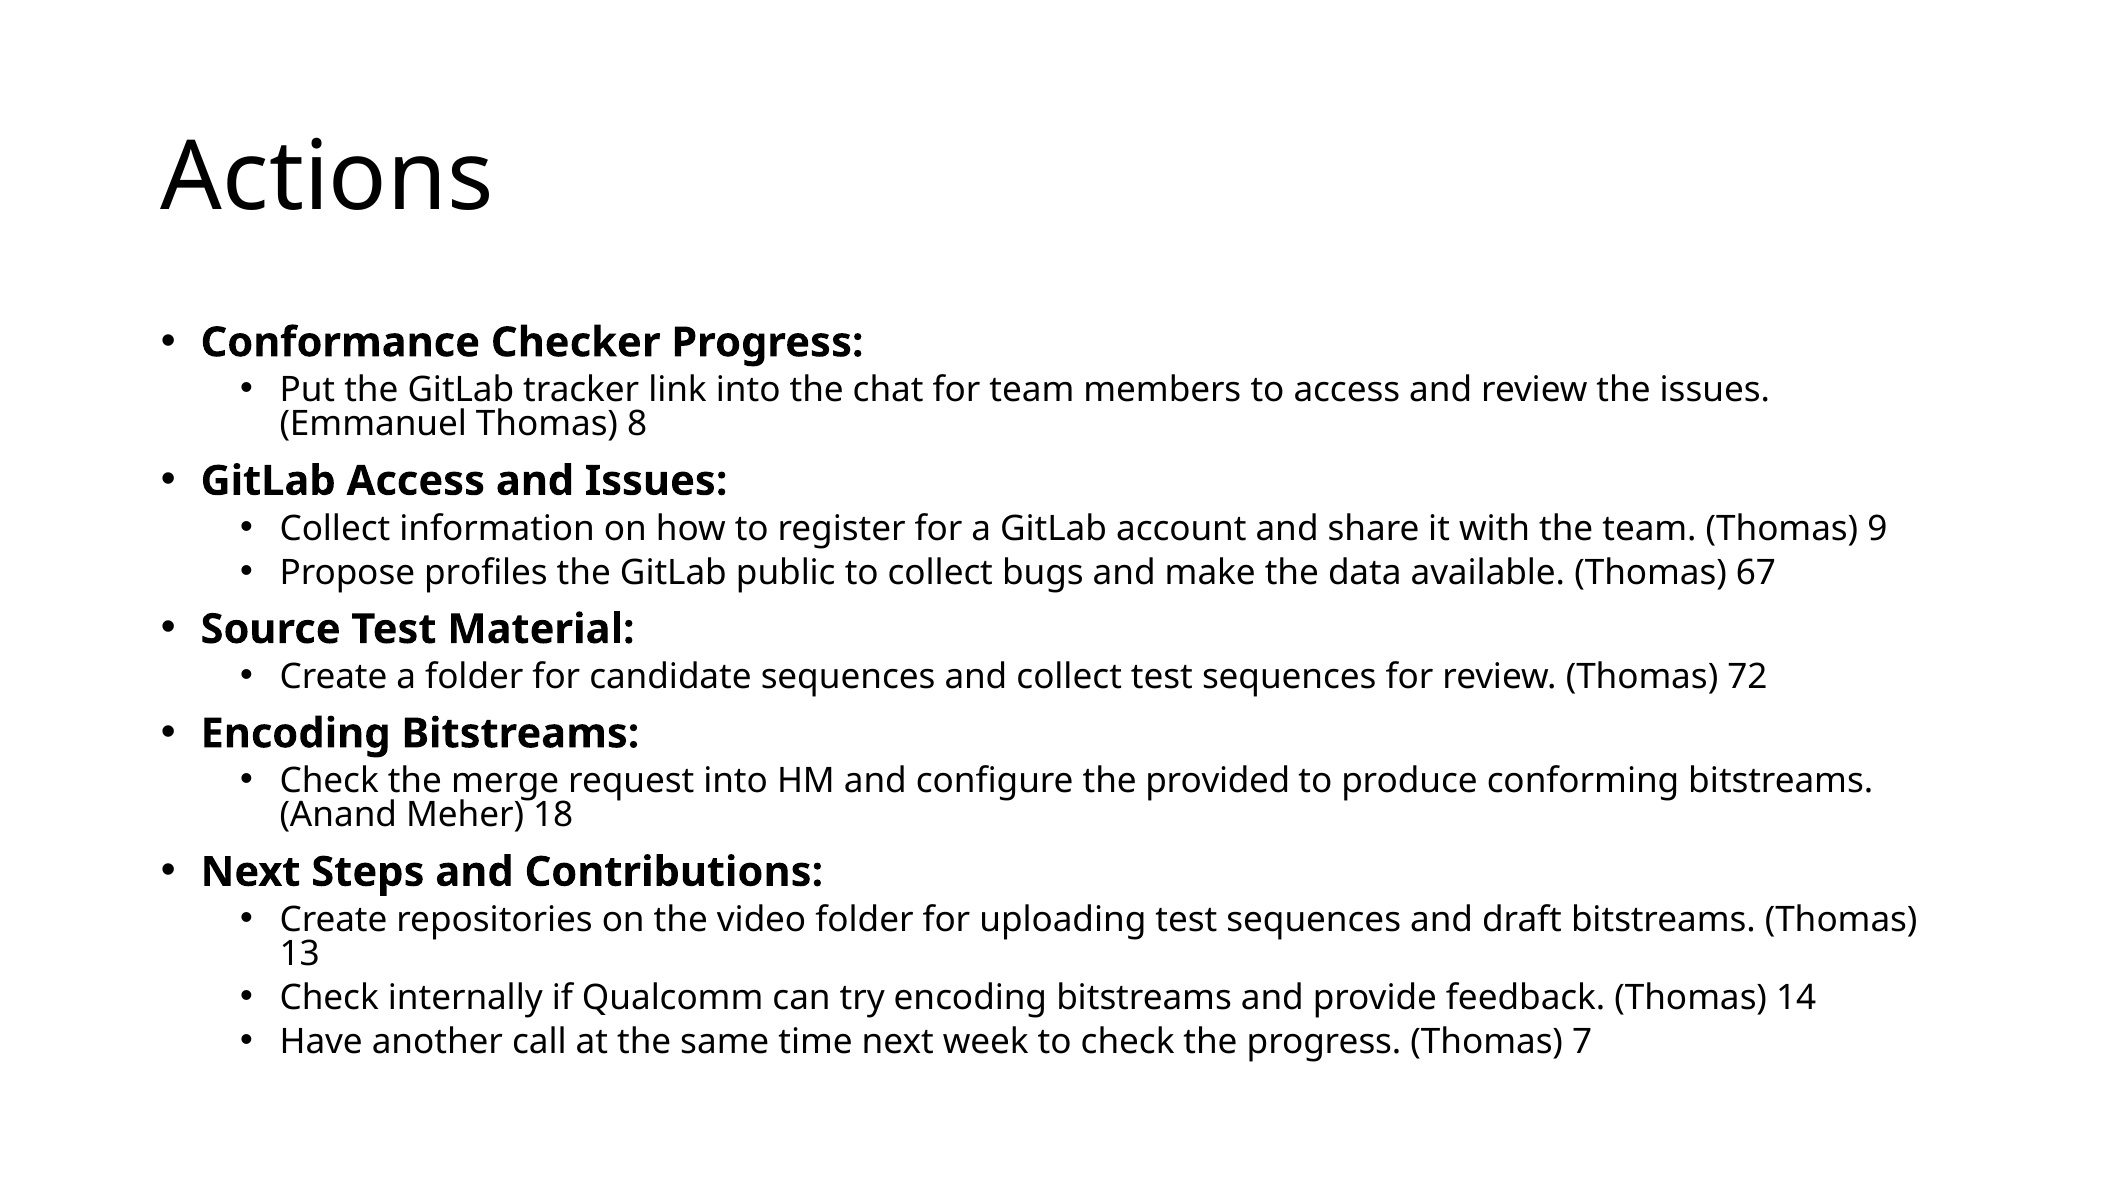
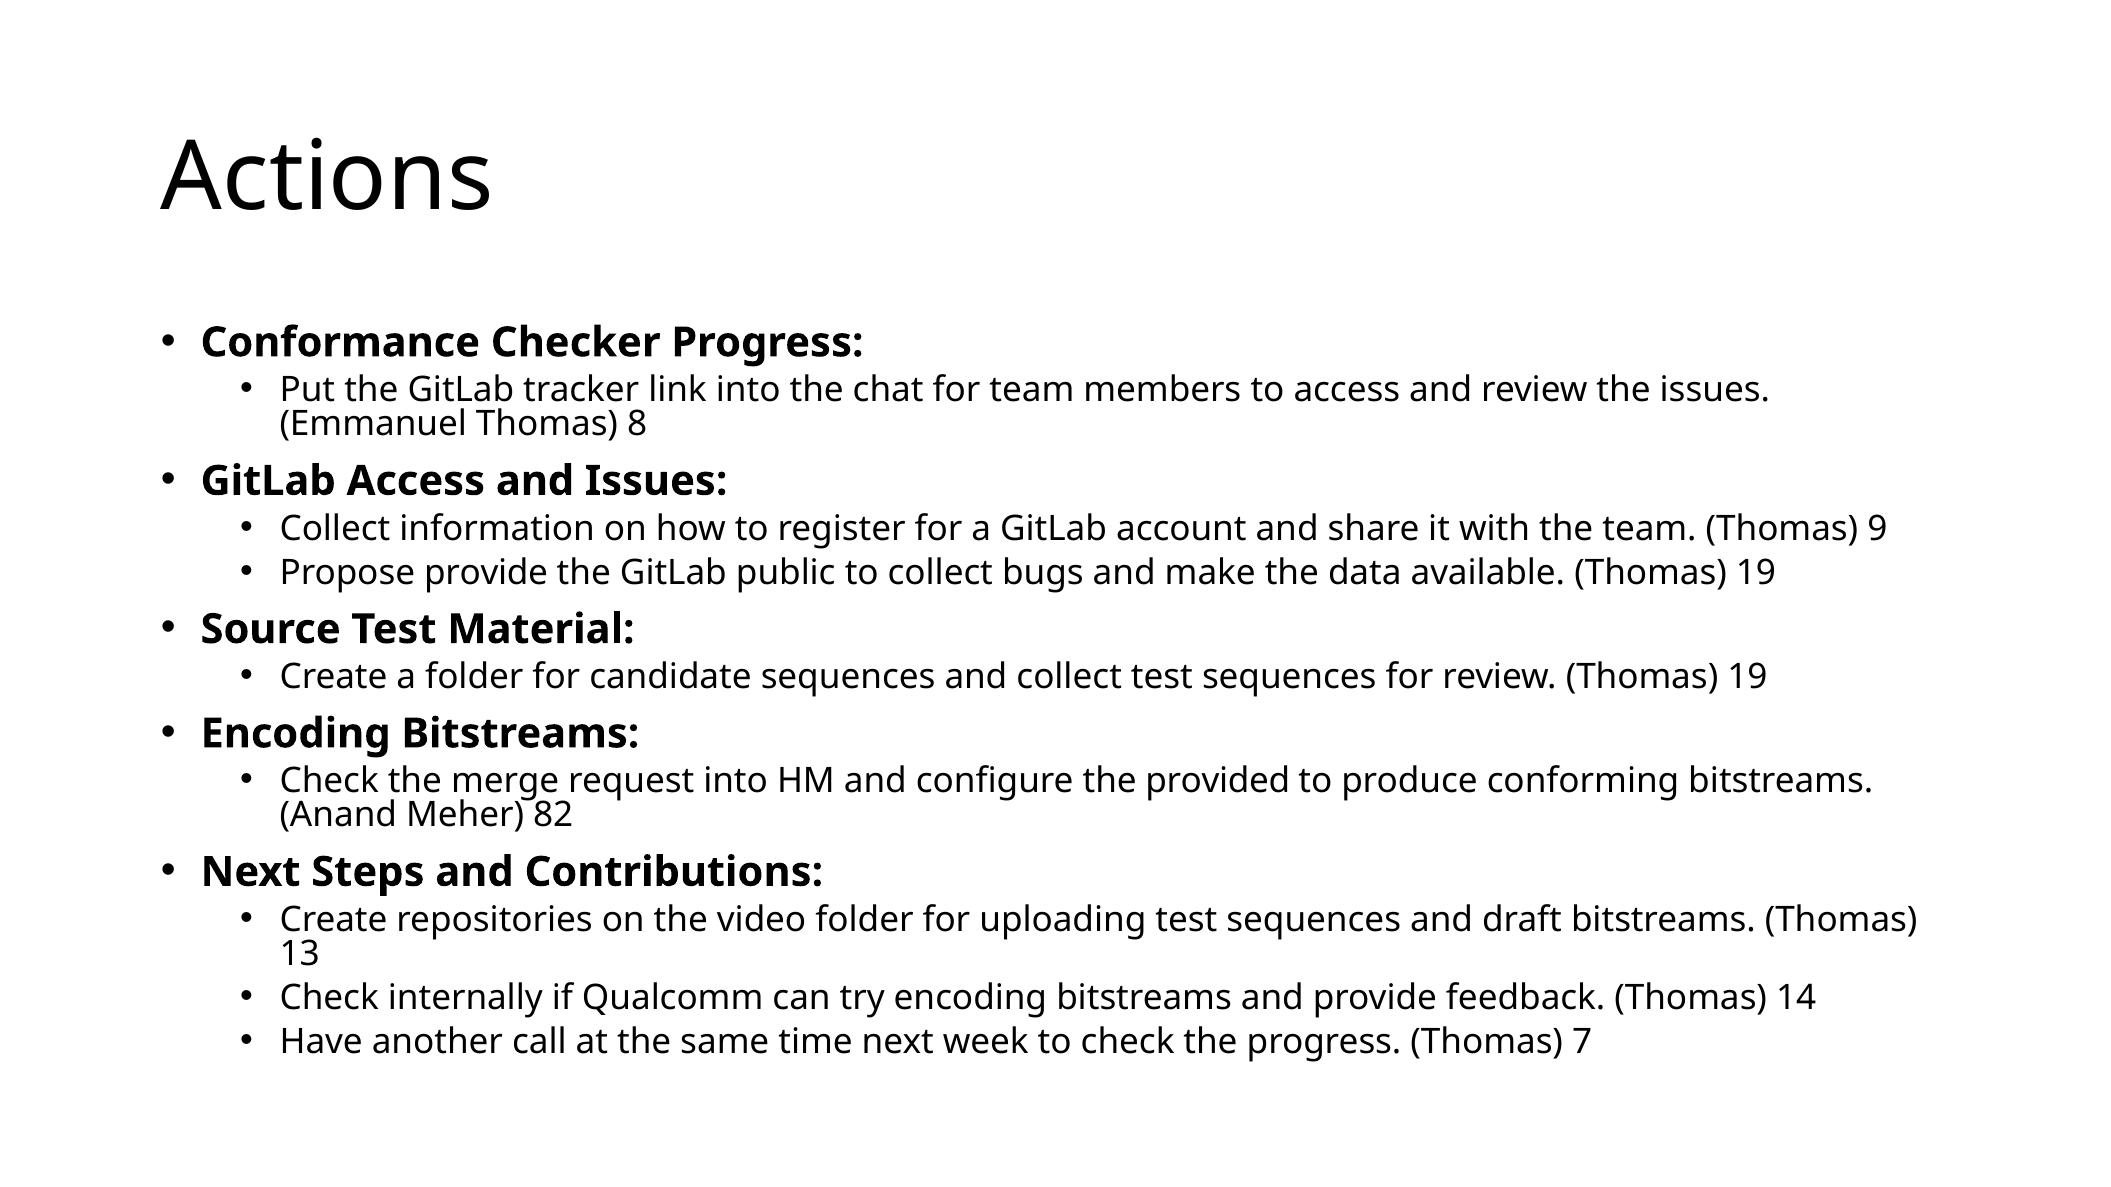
Propose profiles: profiles -> provide
available Thomas 67: 67 -> 19
review Thomas 72: 72 -> 19
18: 18 -> 82
